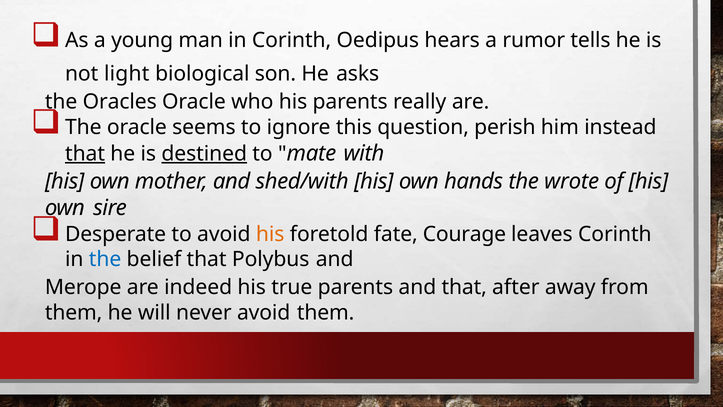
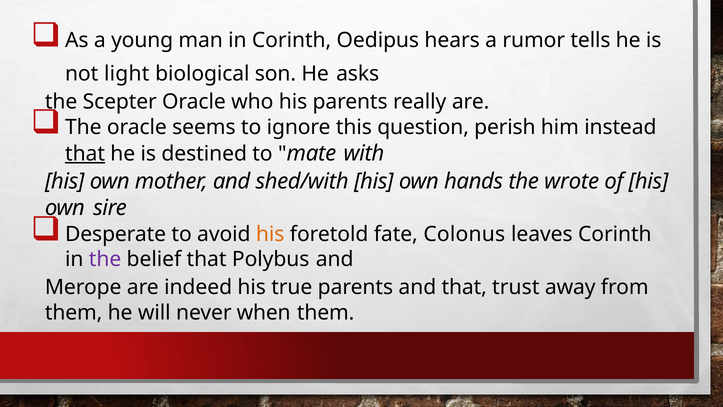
Oracles: Oracles -> Scepter
destined underline: present -> none
Courage: Courage -> Colonus
the at (105, 259) colour: blue -> purple
after: after -> trust
never avoid: avoid -> when
